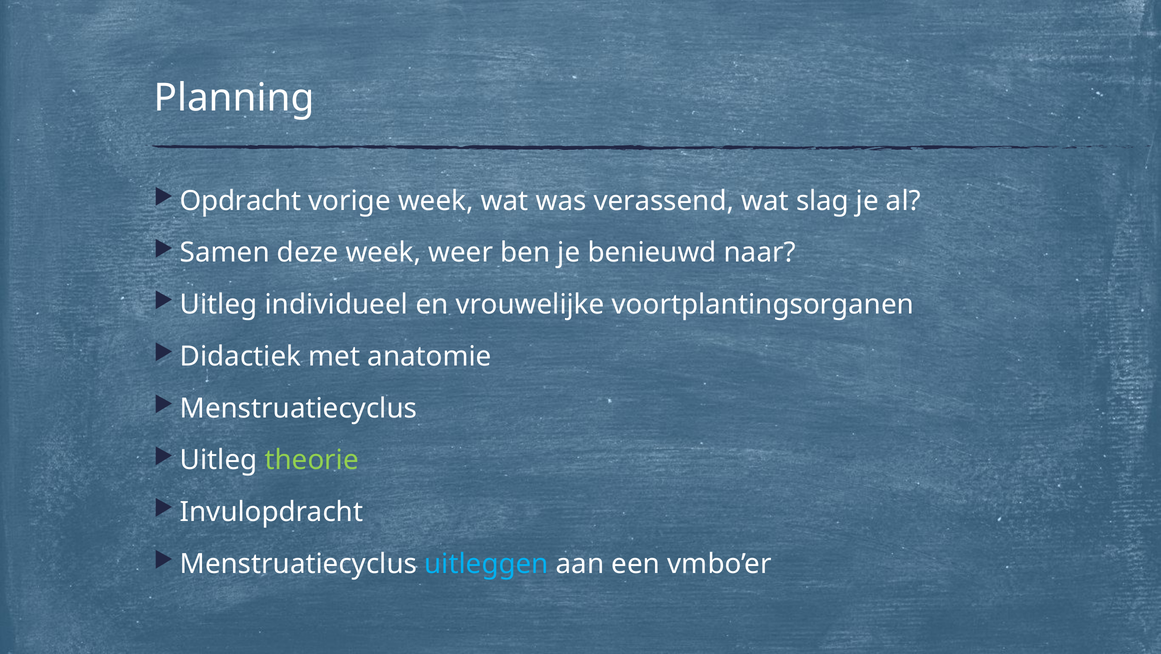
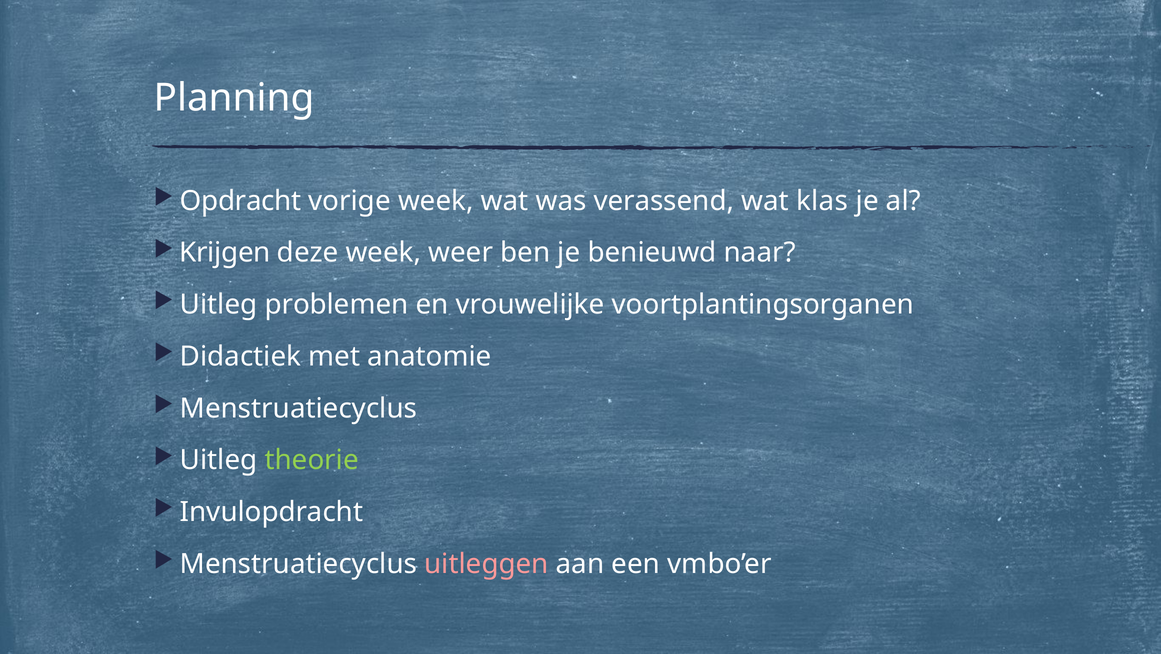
slag: slag -> klas
Samen: Samen -> Krijgen
individueel: individueel -> problemen
uitleggen colour: light blue -> pink
